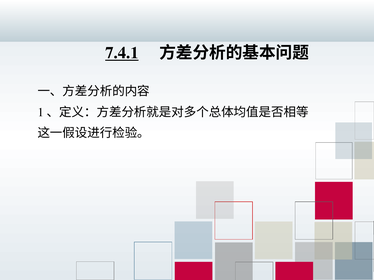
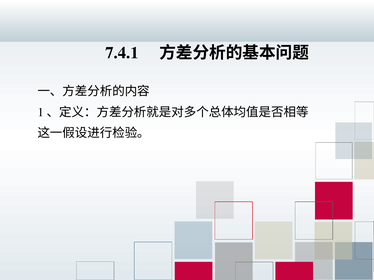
7.4.1 underline: present -> none
